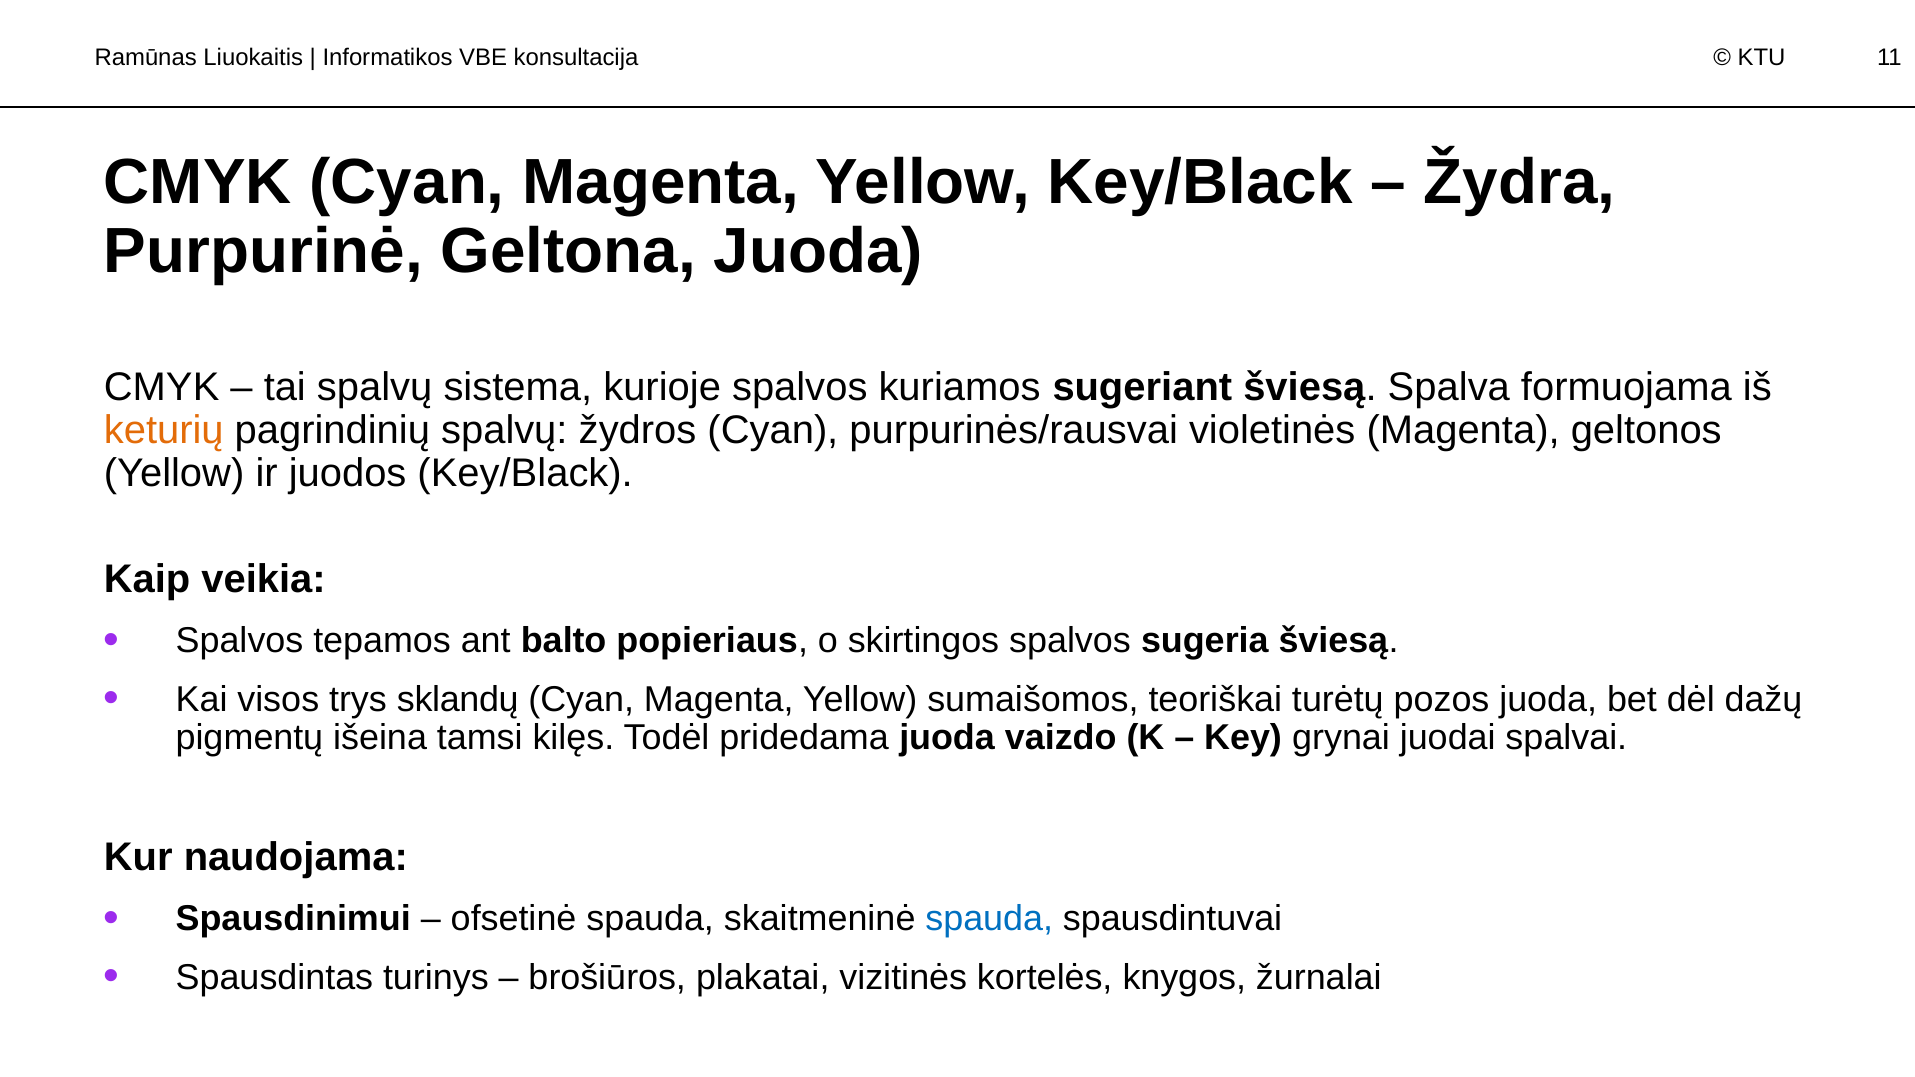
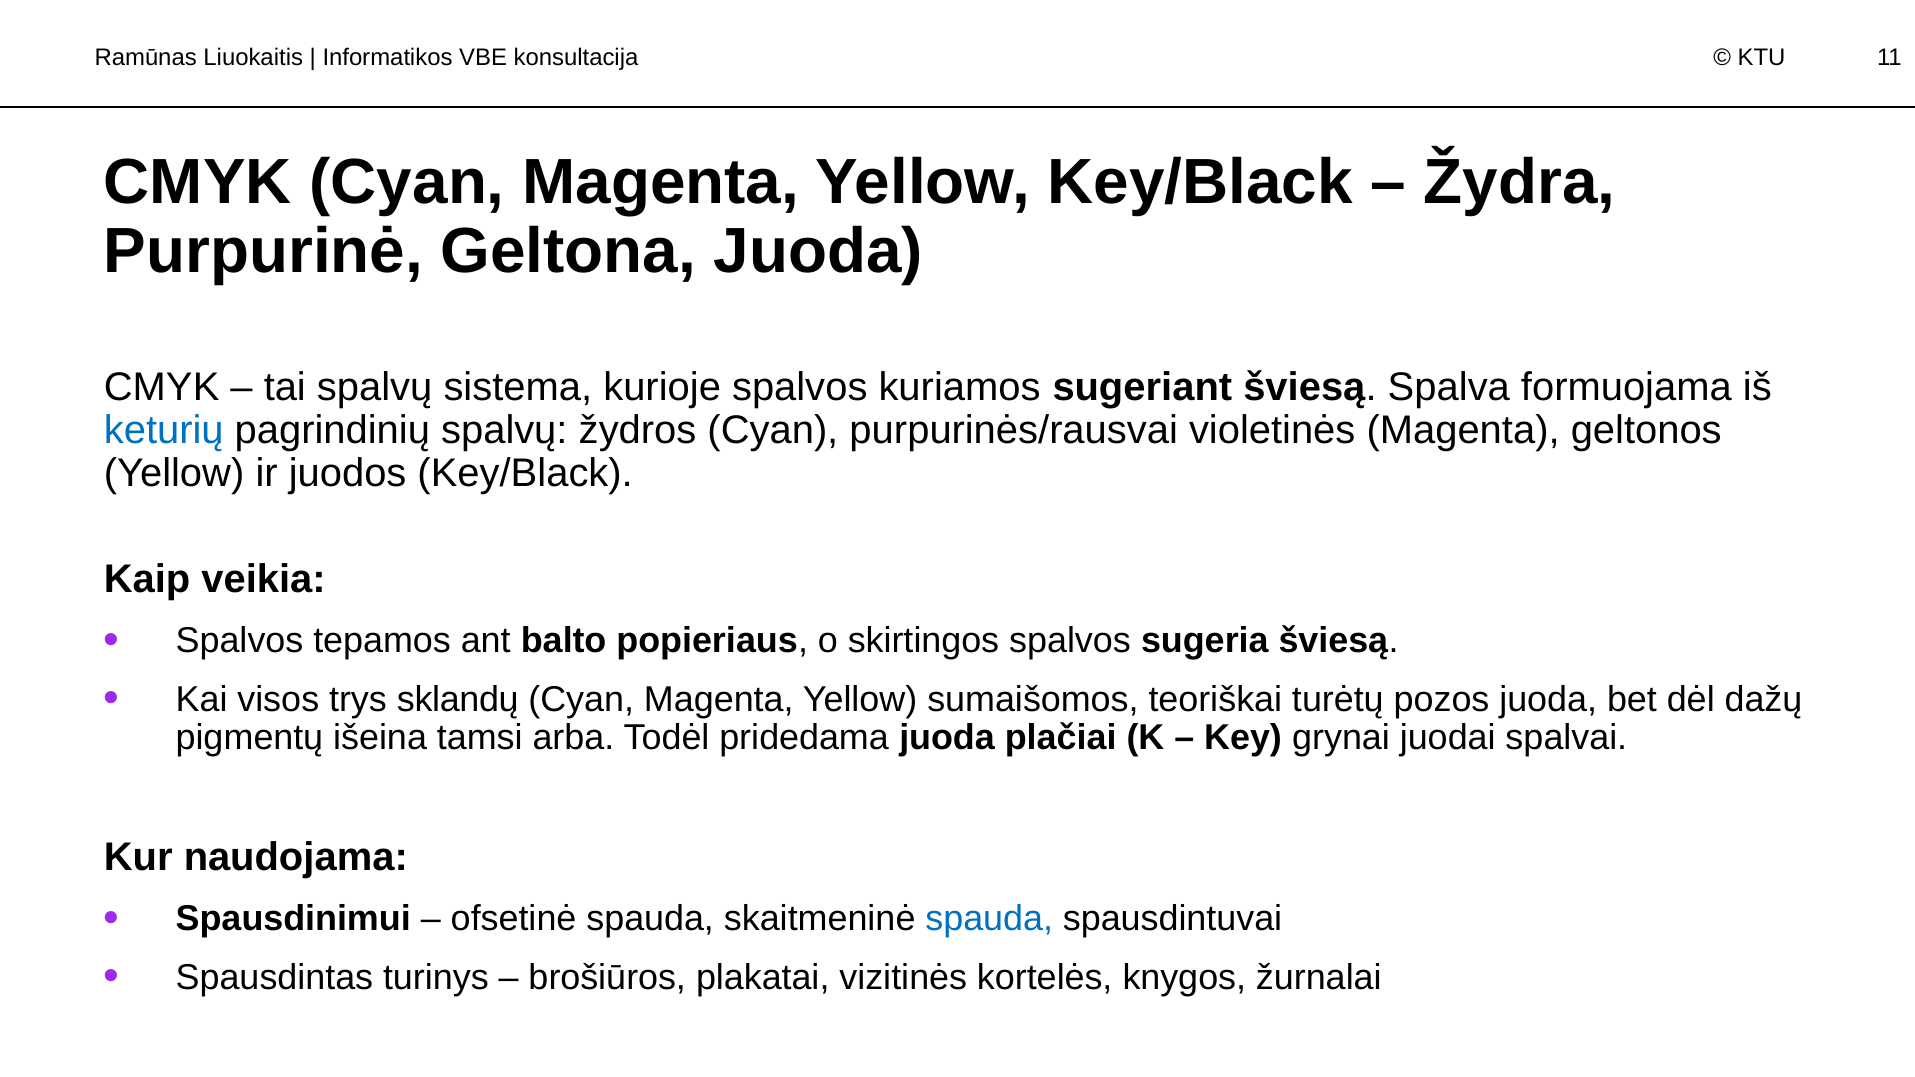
keturių colour: orange -> blue
kilęs: kilęs -> arba
vaizdo: vaizdo -> plačiai
